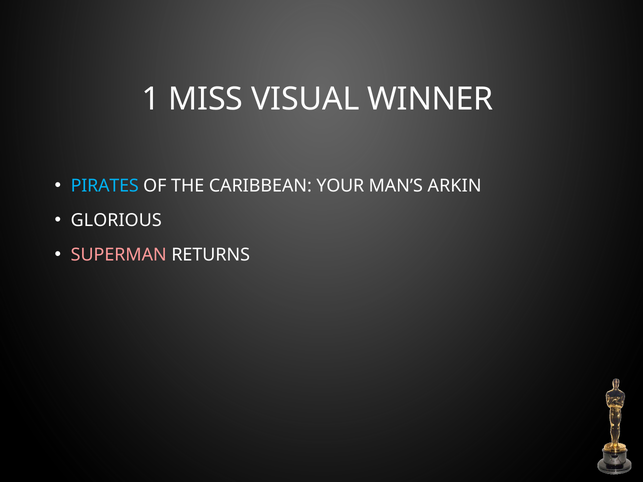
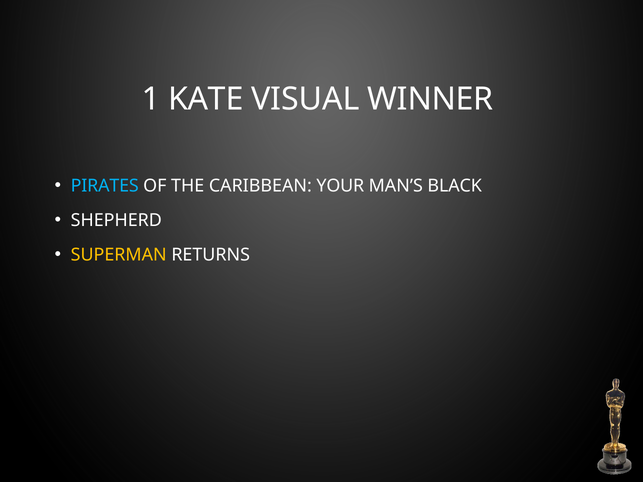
MISS: MISS -> KATE
ARKIN: ARKIN -> BLACK
GLORIOUS: GLORIOUS -> SHEPHERD
SUPERMAN colour: pink -> yellow
